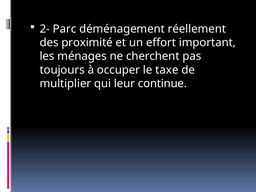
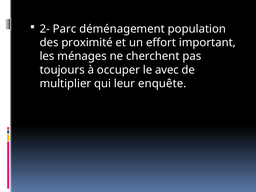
réellement: réellement -> population
taxe: taxe -> avec
continue: continue -> enquête
